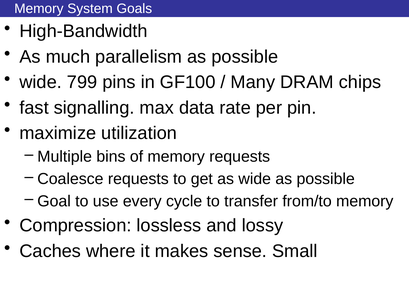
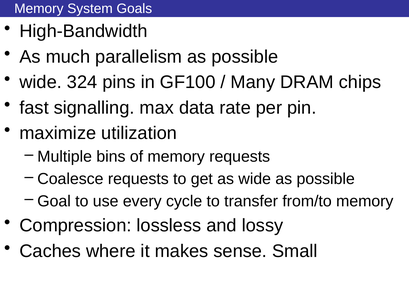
799: 799 -> 324
